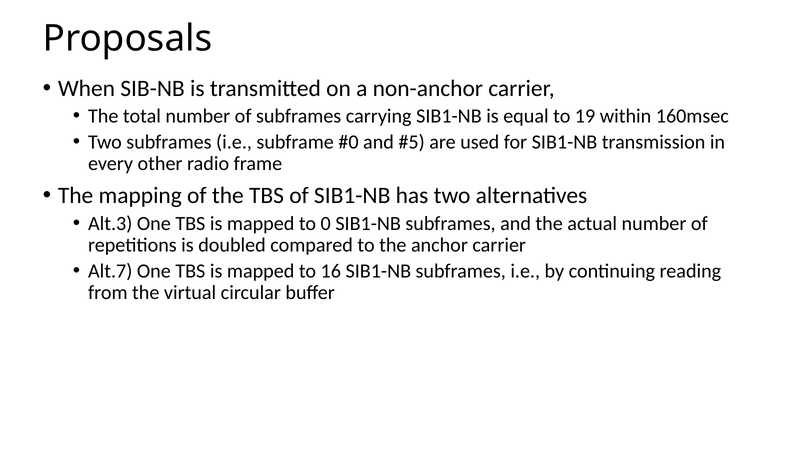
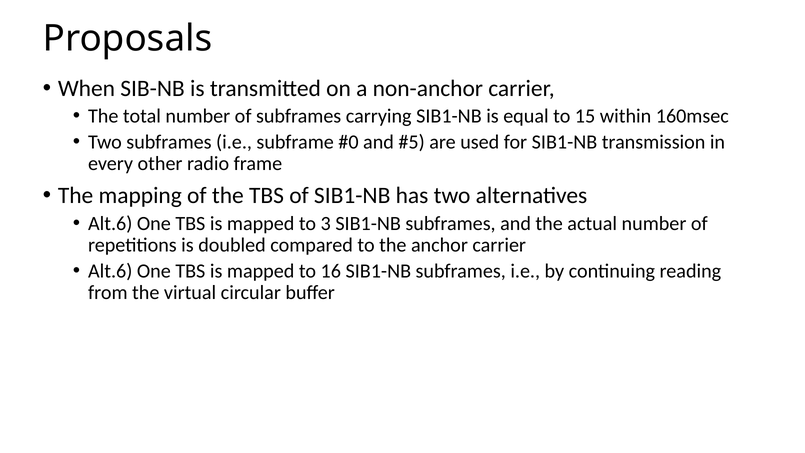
19: 19 -> 15
Alt.3 at (110, 223): Alt.3 -> Alt.6
0: 0 -> 3
Alt.7 at (110, 271): Alt.7 -> Alt.6
